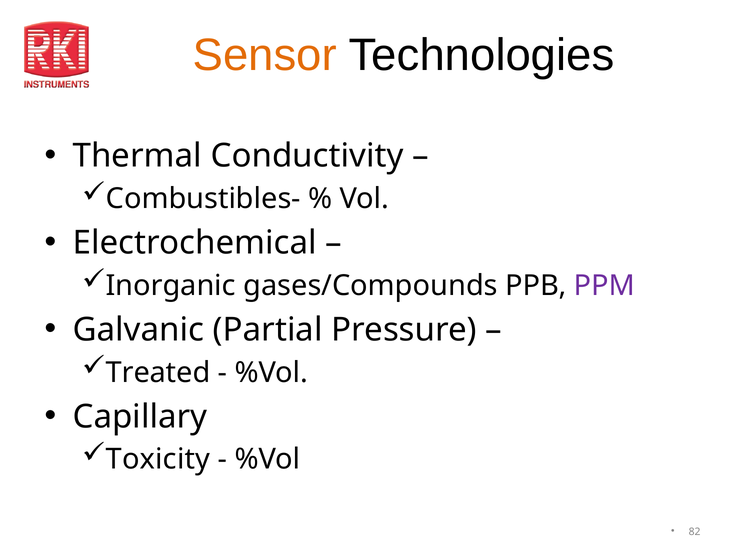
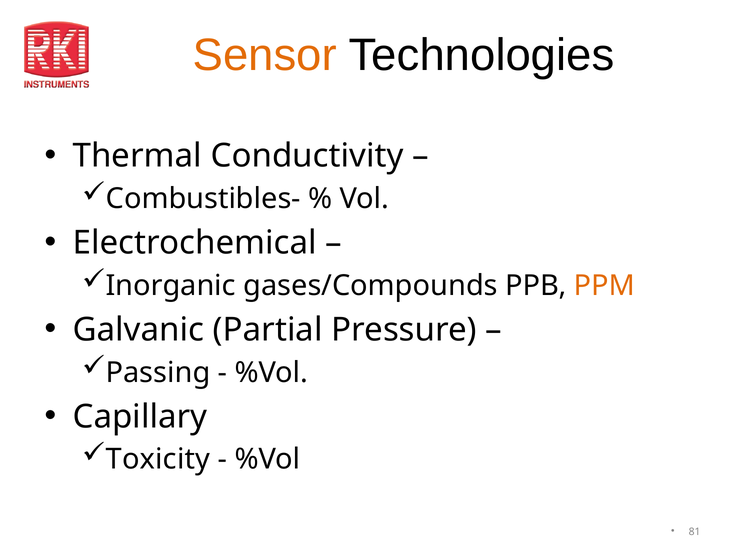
PPM colour: purple -> orange
Treated: Treated -> Passing
82: 82 -> 81
